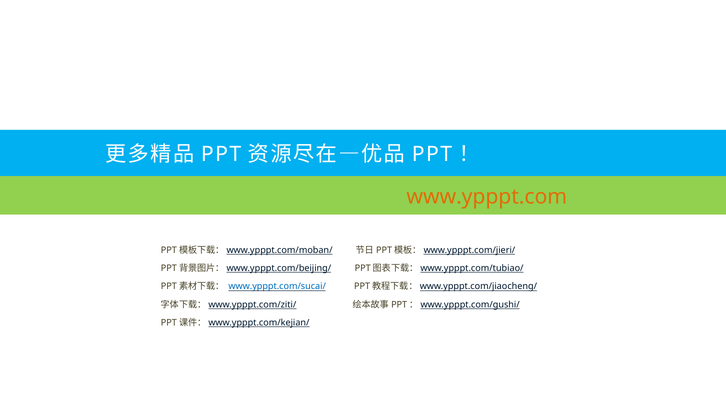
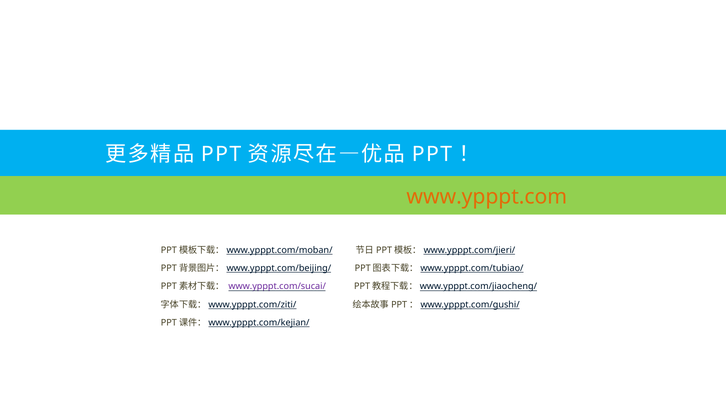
www.ypppt.com/sucai/ colour: blue -> purple
